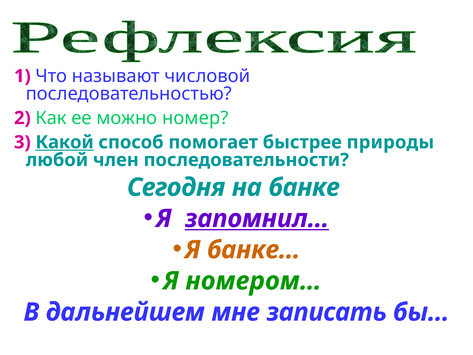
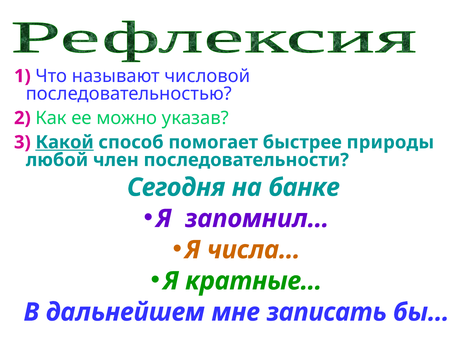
номер: номер -> указав
запомнил… underline: present -> none
банке…: банке… -> числа…
номером…: номером… -> кратные…
